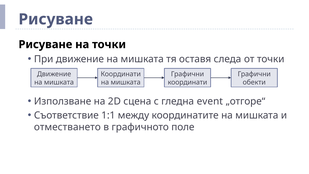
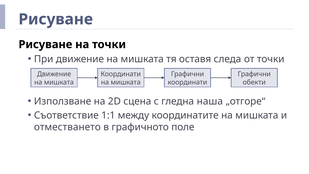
event: event -> наша
